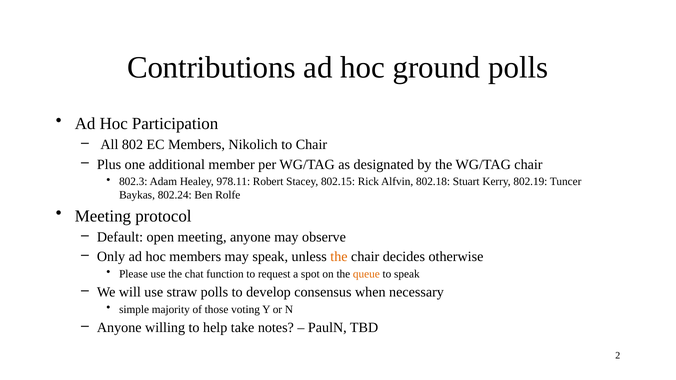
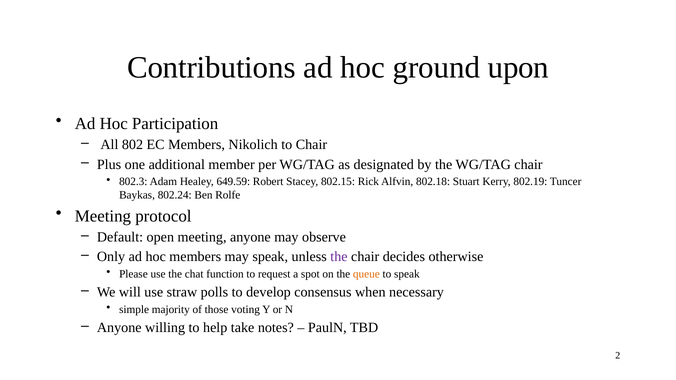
ground polls: polls -> upon
978.11: 978.11 -> 649.59
the at (339, 257) colour: orange -> purple
